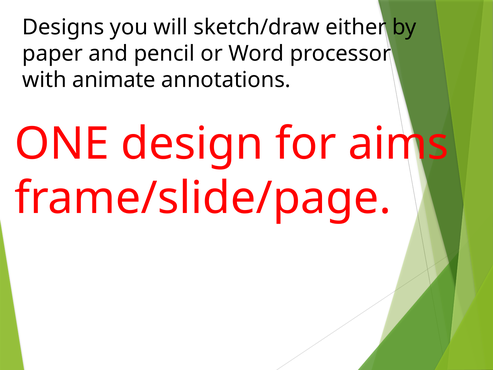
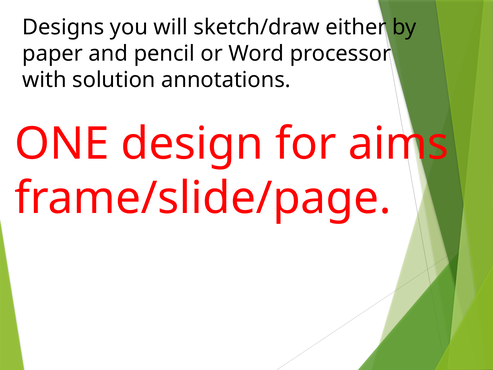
animate: animate -> solution
